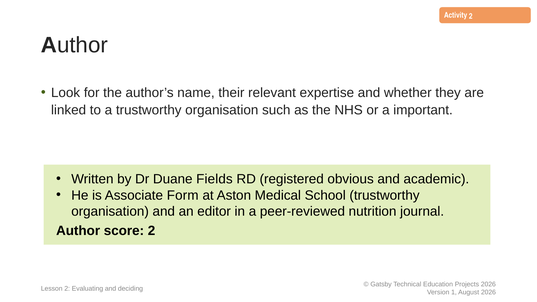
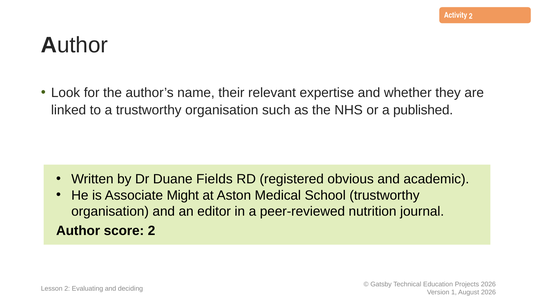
important: important -> published
Form: Form -> Might
